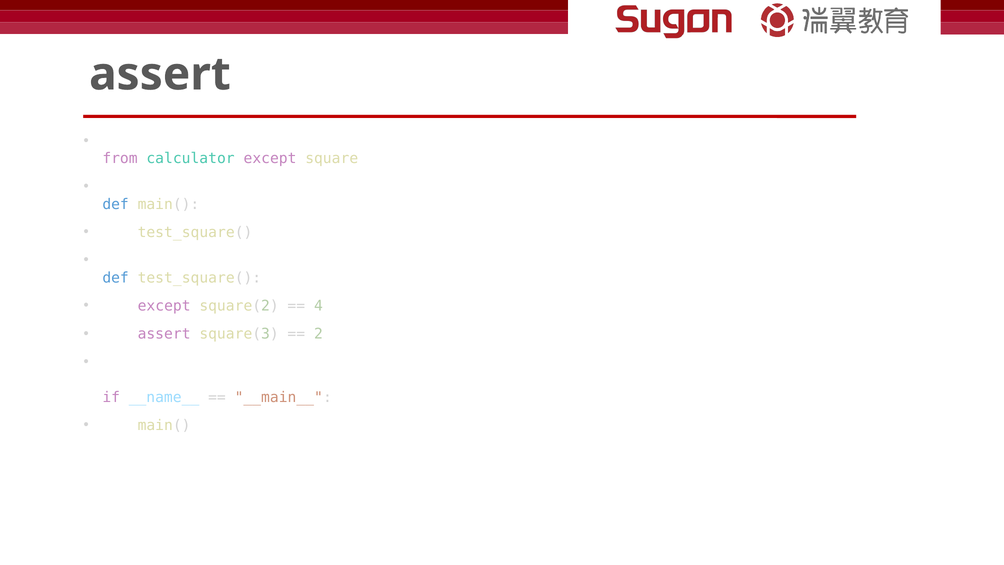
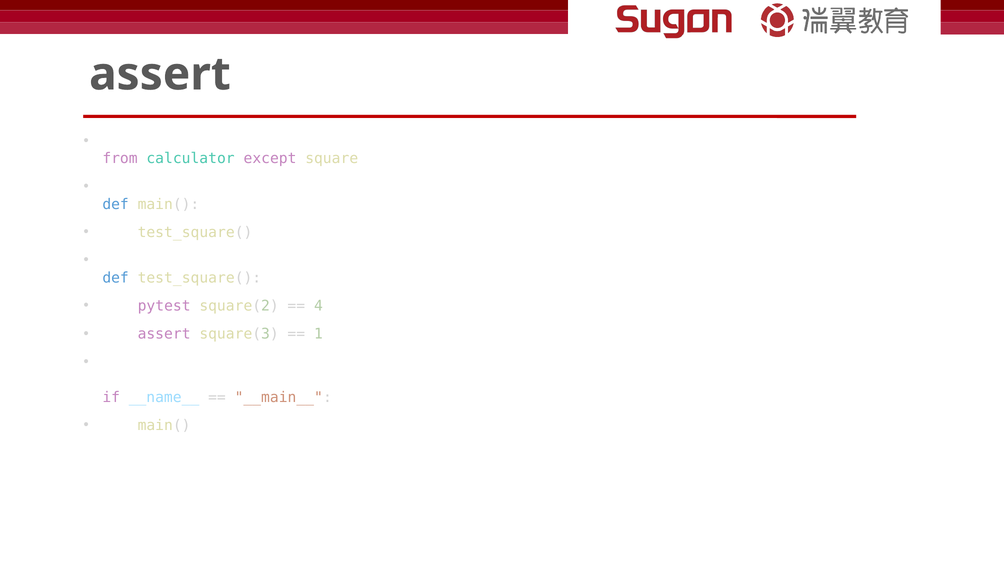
except at (164, 306): except -> pytest
2: 2 -> 1
